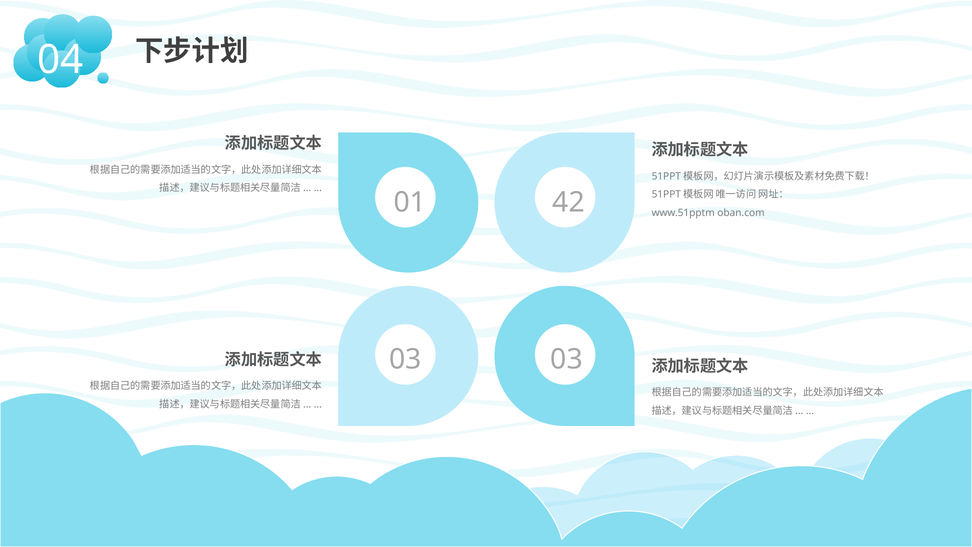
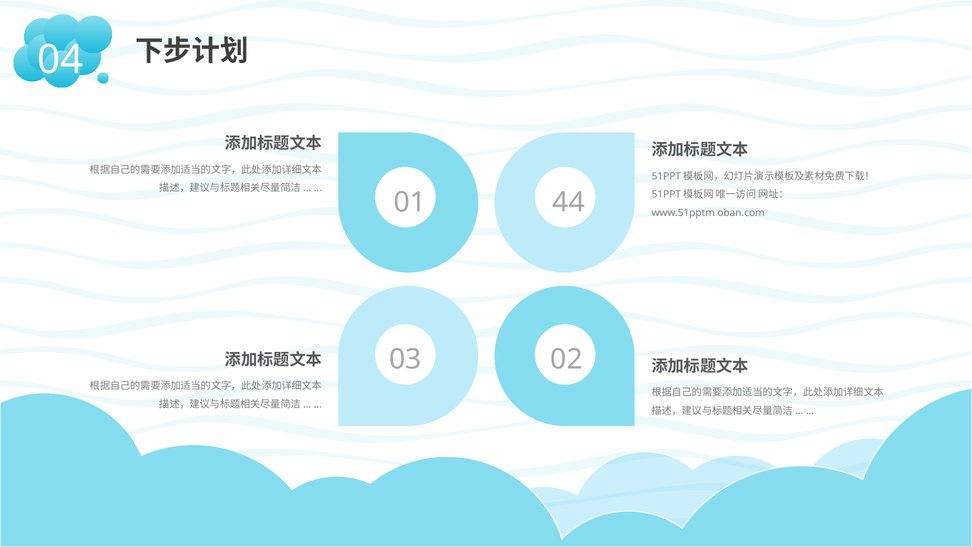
42: 42 -> 44
03 03: 03 -> 02
